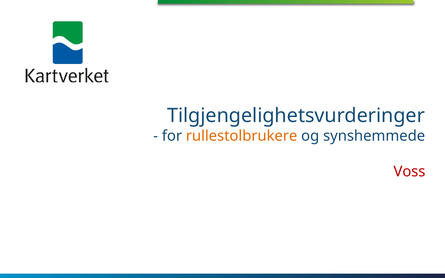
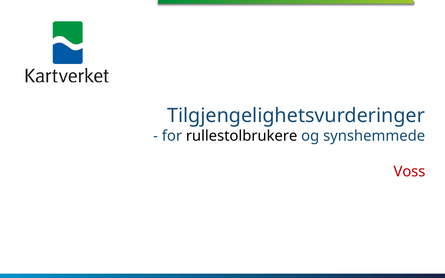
rullestolbrukere colour: orange -> black
